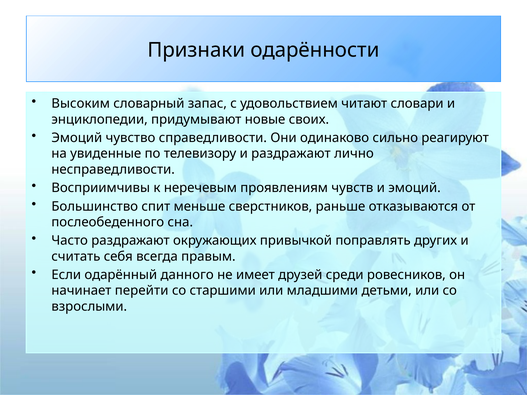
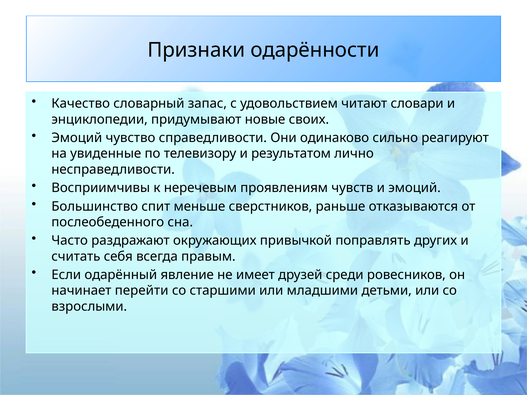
Высоким: Высоким -> Качество
и раздражают: раздражают -> результатом
данного: данного -> явление
